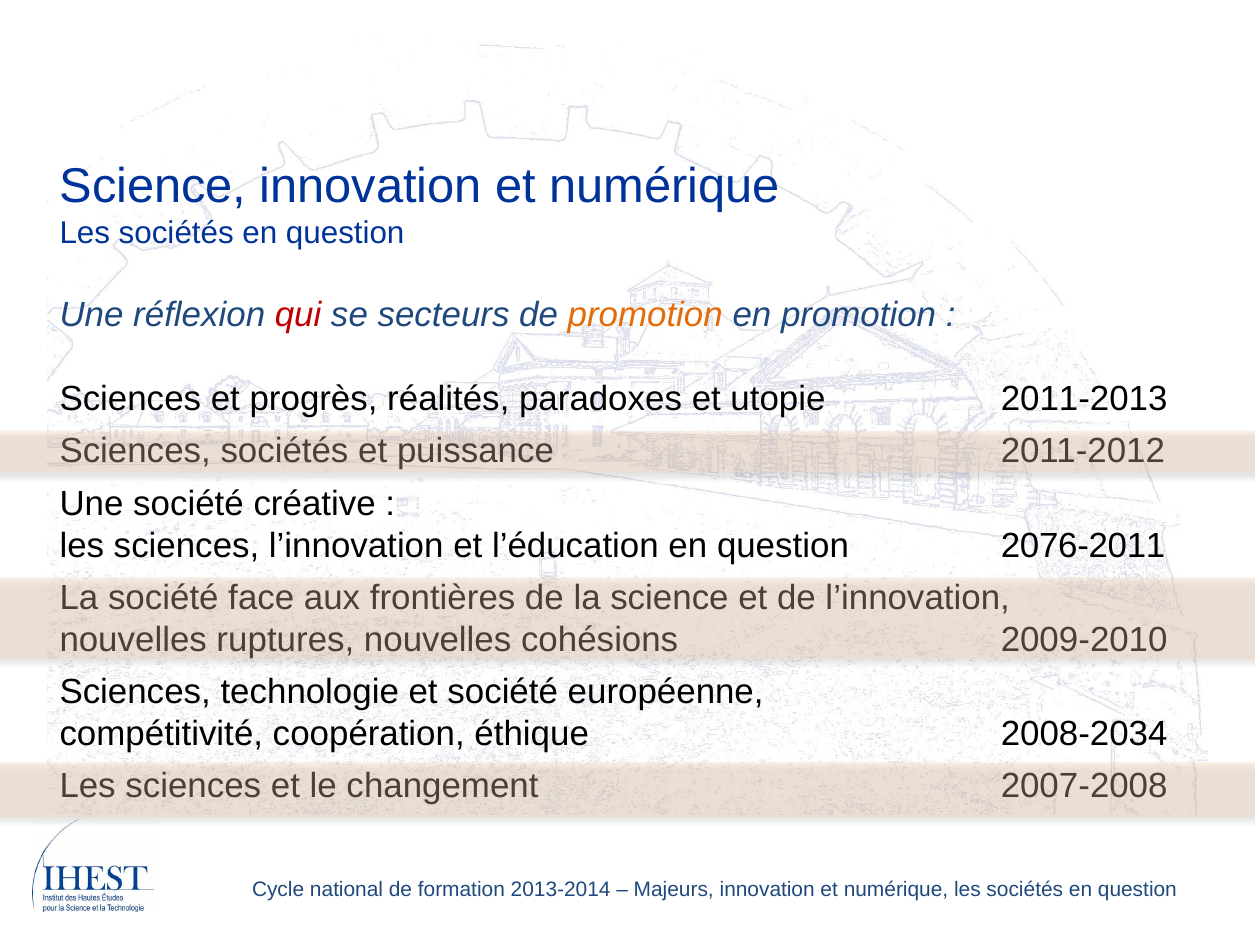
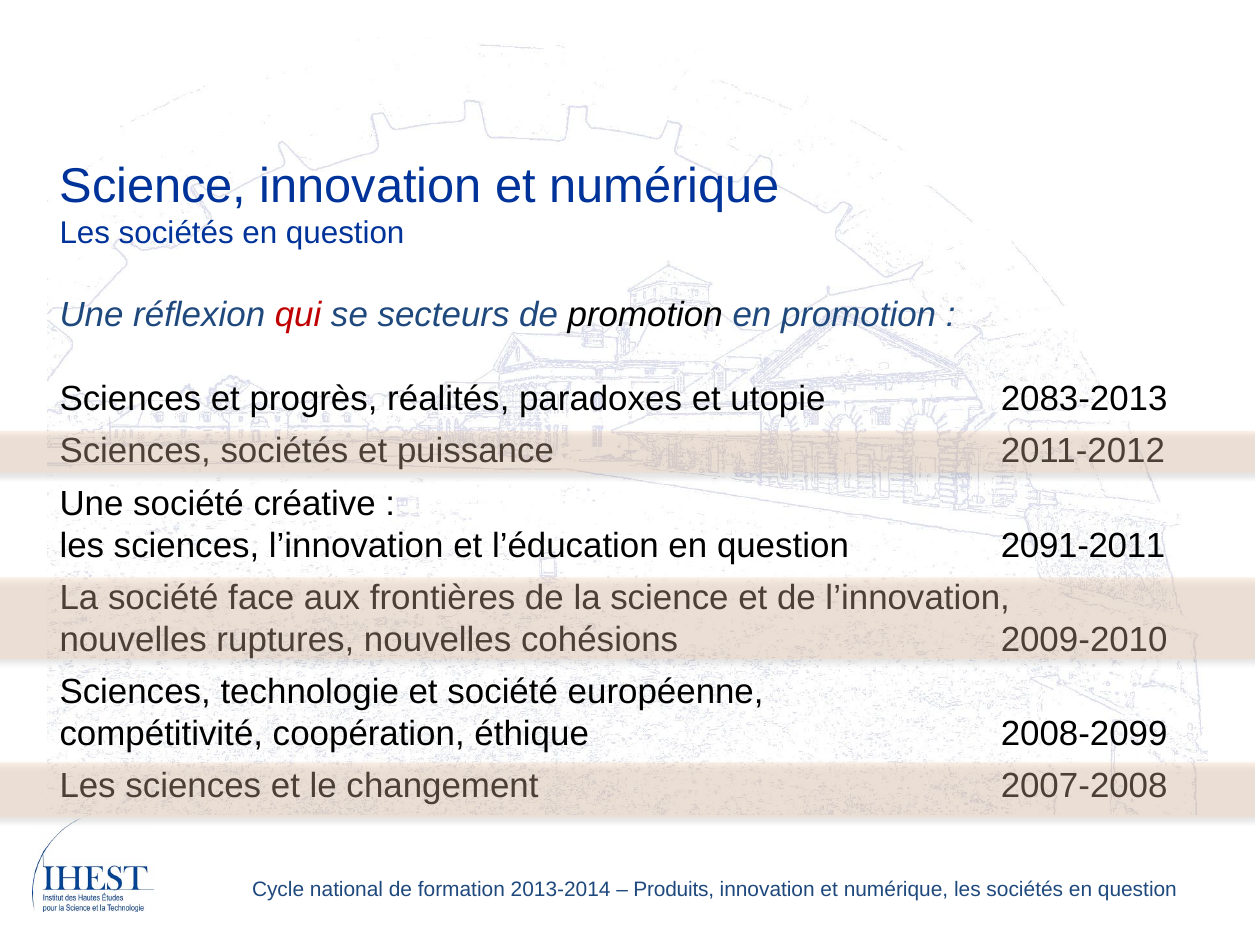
promotion at (645, 315) colour: orange -> black
2011-2013: 2011-2013 -> 2083-2013
2076-2011: 2076-2011 -> 2091-2011
2008-2034: 2008-2034 -> 2008-2099
Majeurs: Majeurs -> Produits
